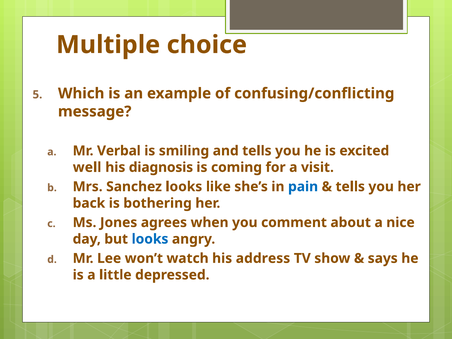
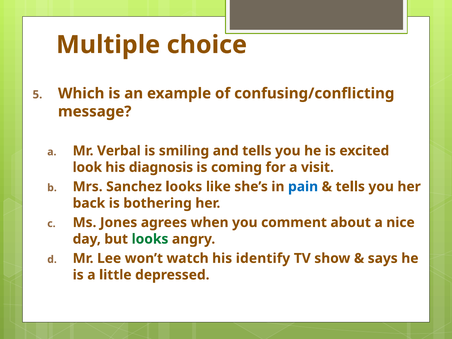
well: well -> look
looks at (150, 239) colour: blue -> green
address: address -> identify
